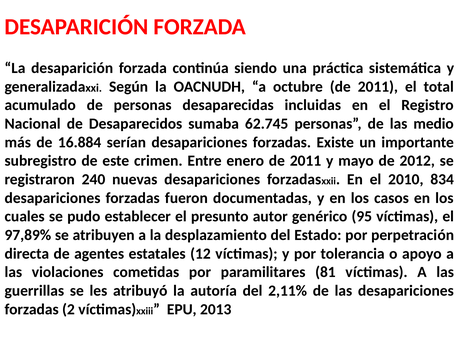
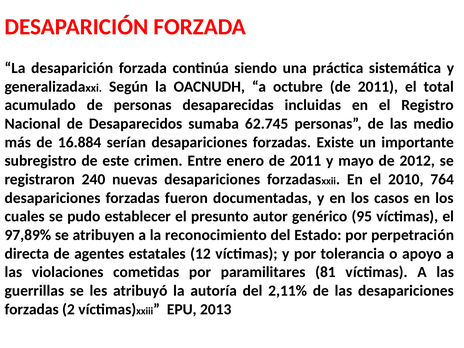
834: 834 -> 764
desplazamiento: desplazamiento -> reconocimiento
